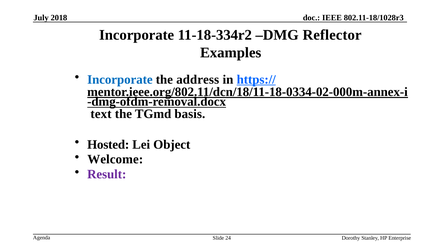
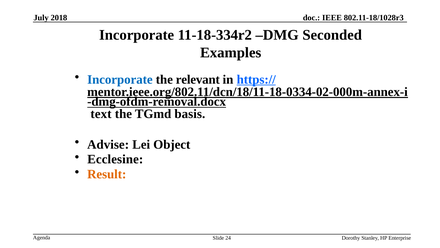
Reflector: Reflector -> Seconded
address: address -> relevant
Hosted: Hosted -> Advise
Welcome: Welcome -> Ecclesine
Result colour: purple -> orange
